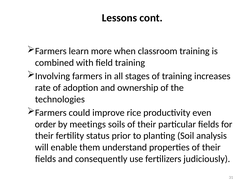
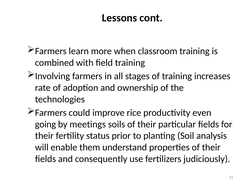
order: order -> going
